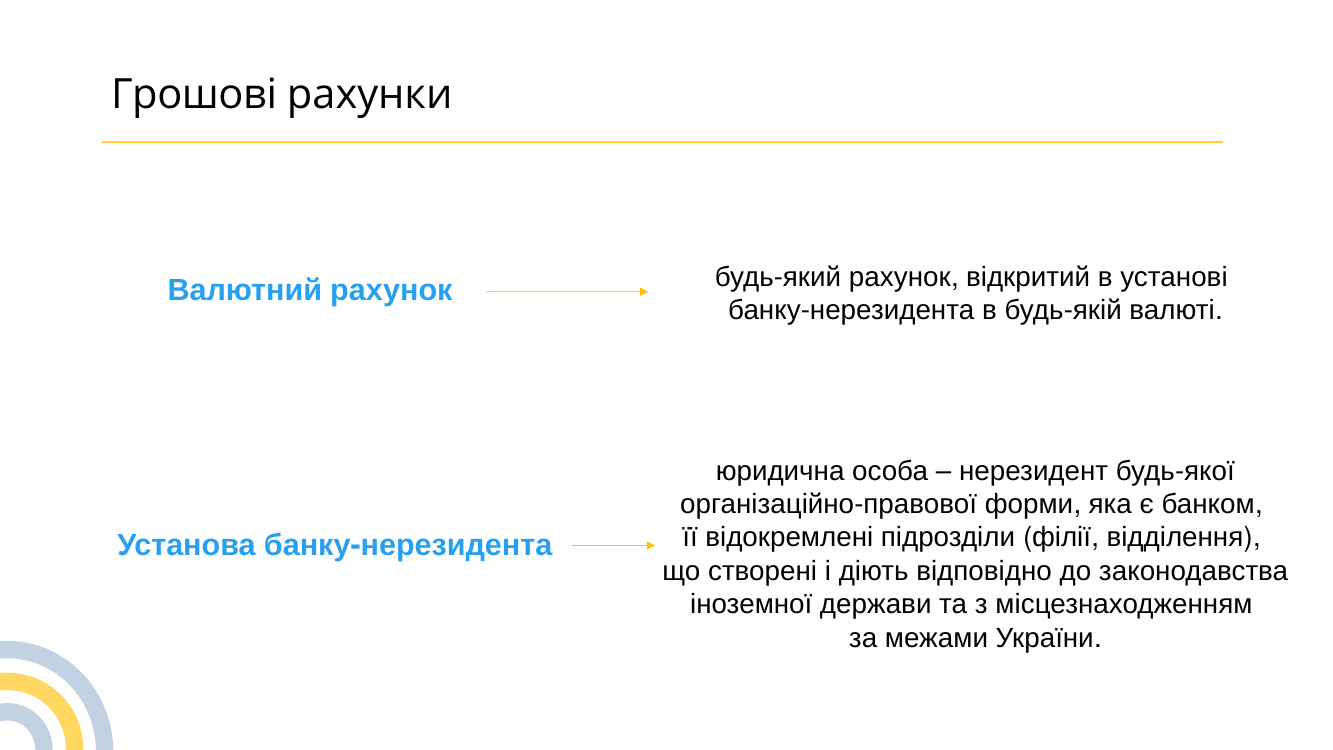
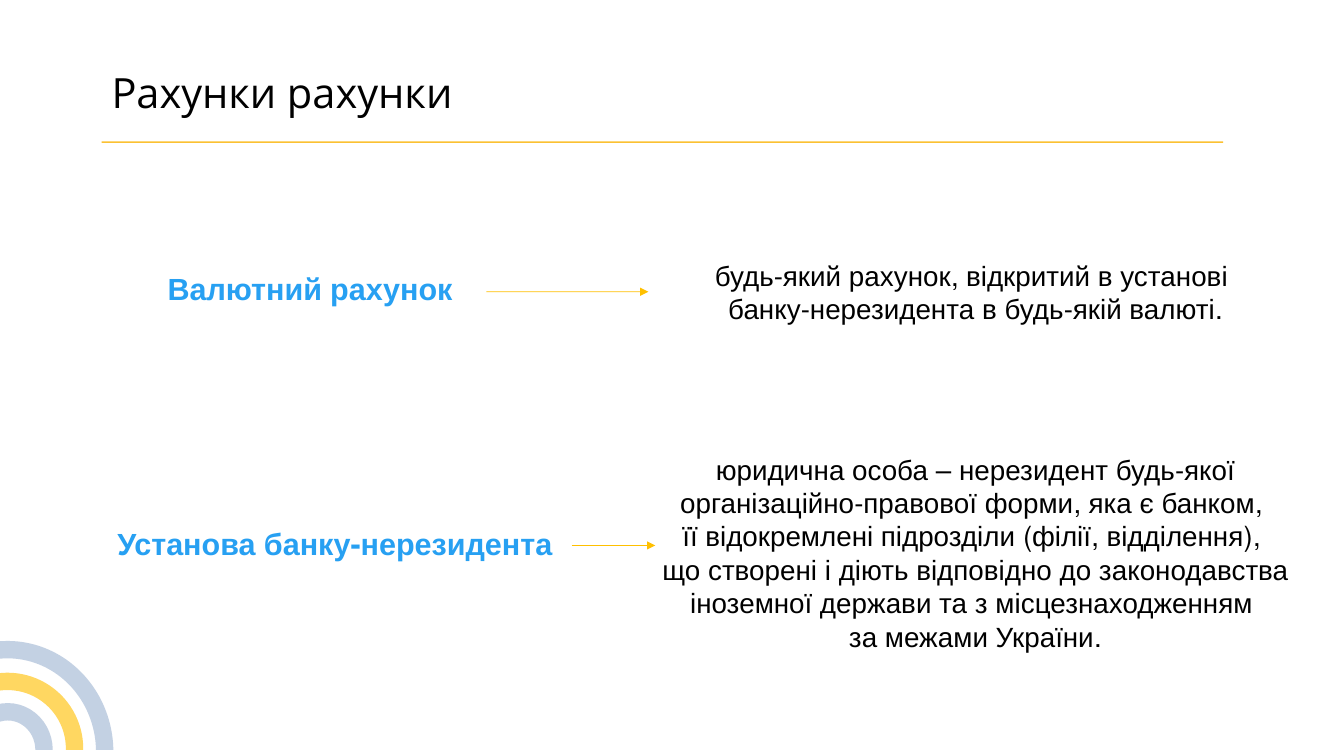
Грошові at (194, 94): Грошові -> Рахунки
